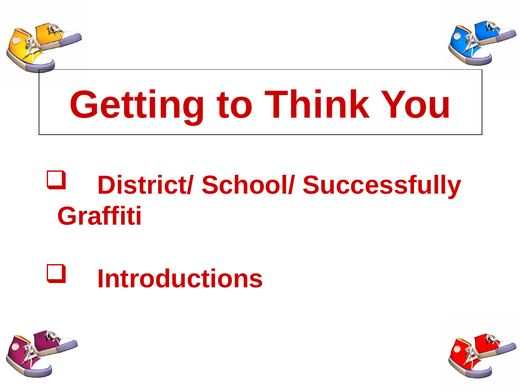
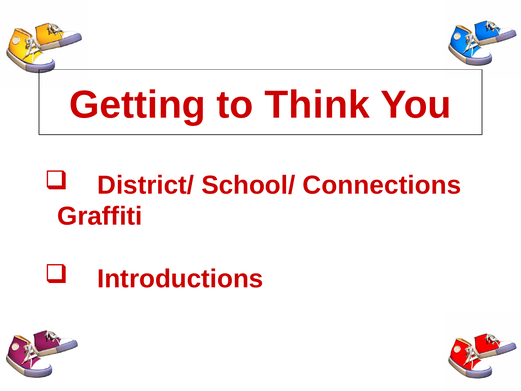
Successfully: Successfully -> Connections
